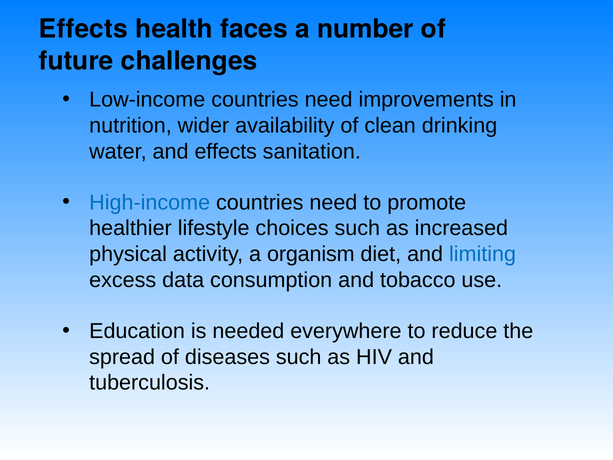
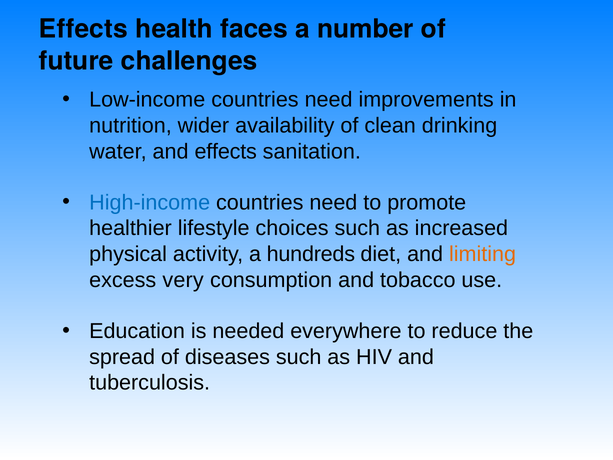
organism: organism -> hundreds
limiting colour: blue -> orange
data: data -> very
